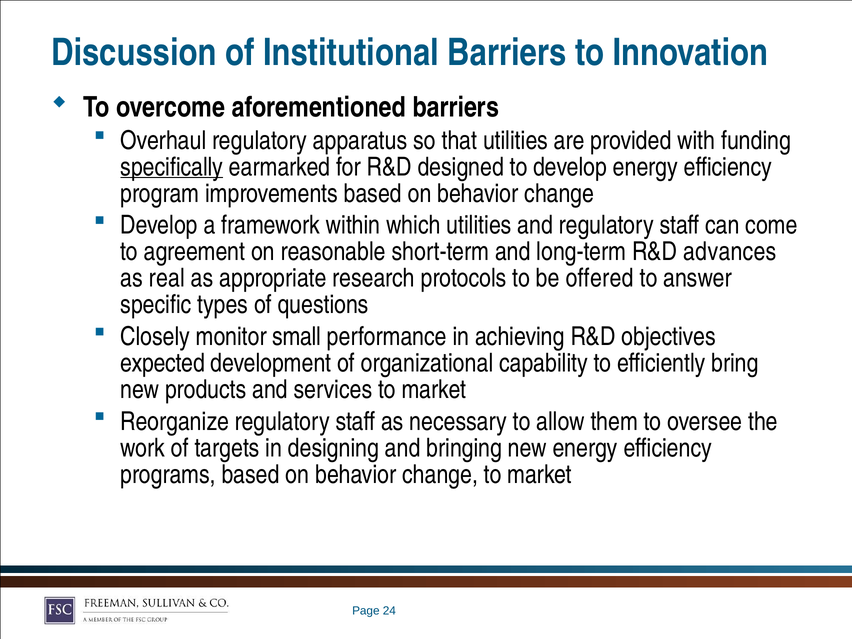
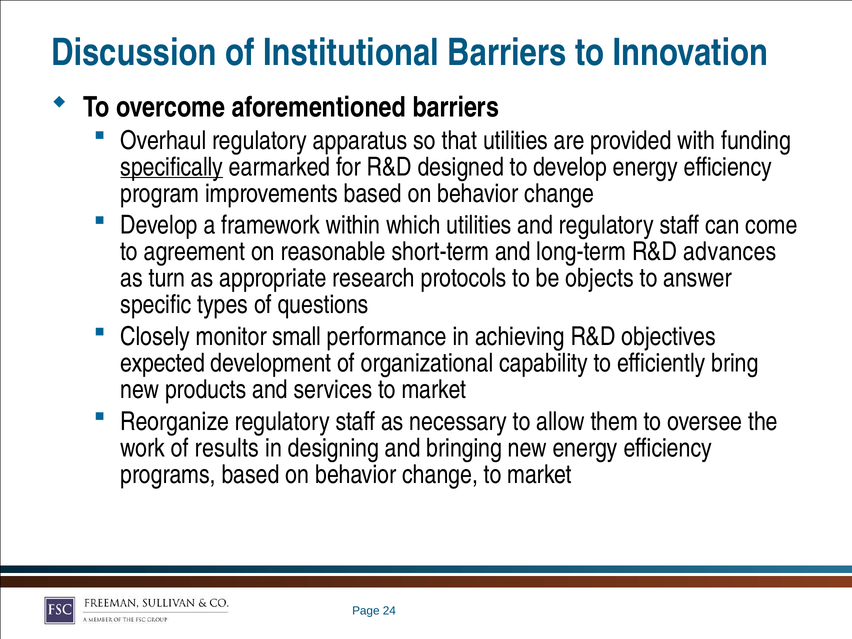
real: real -> turn
offered: offered -> objects
targets: targets -> results
